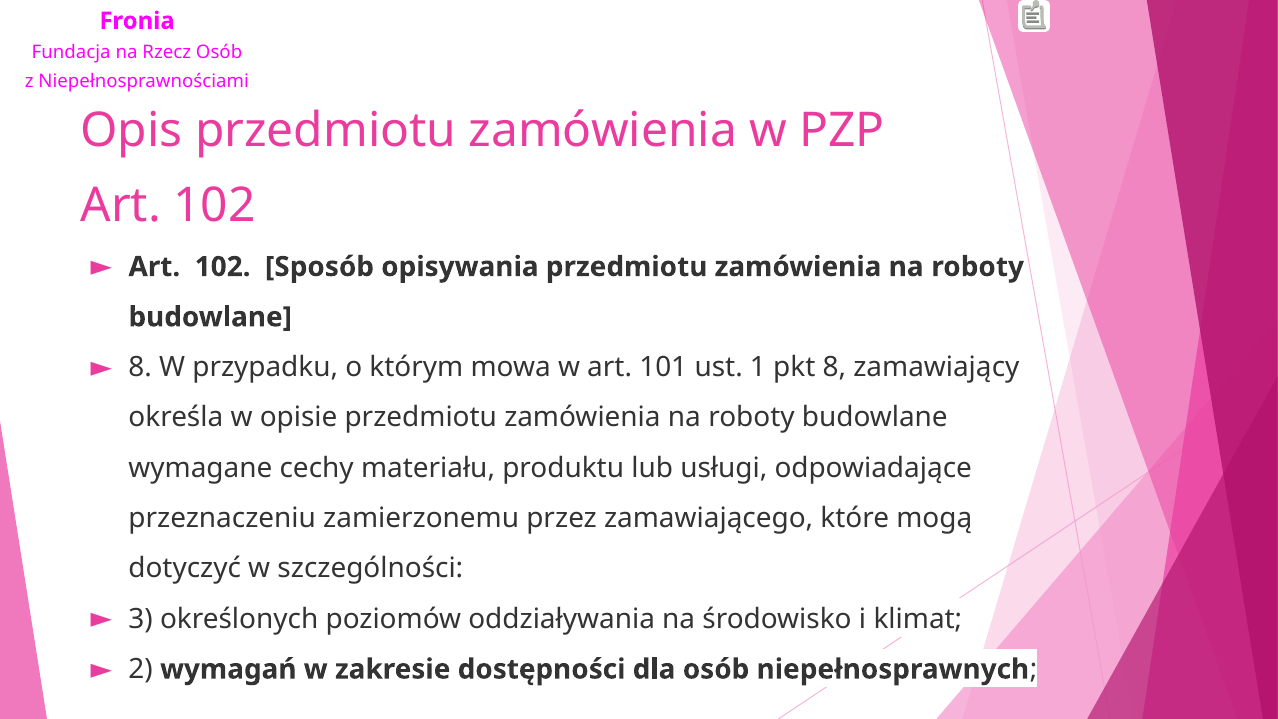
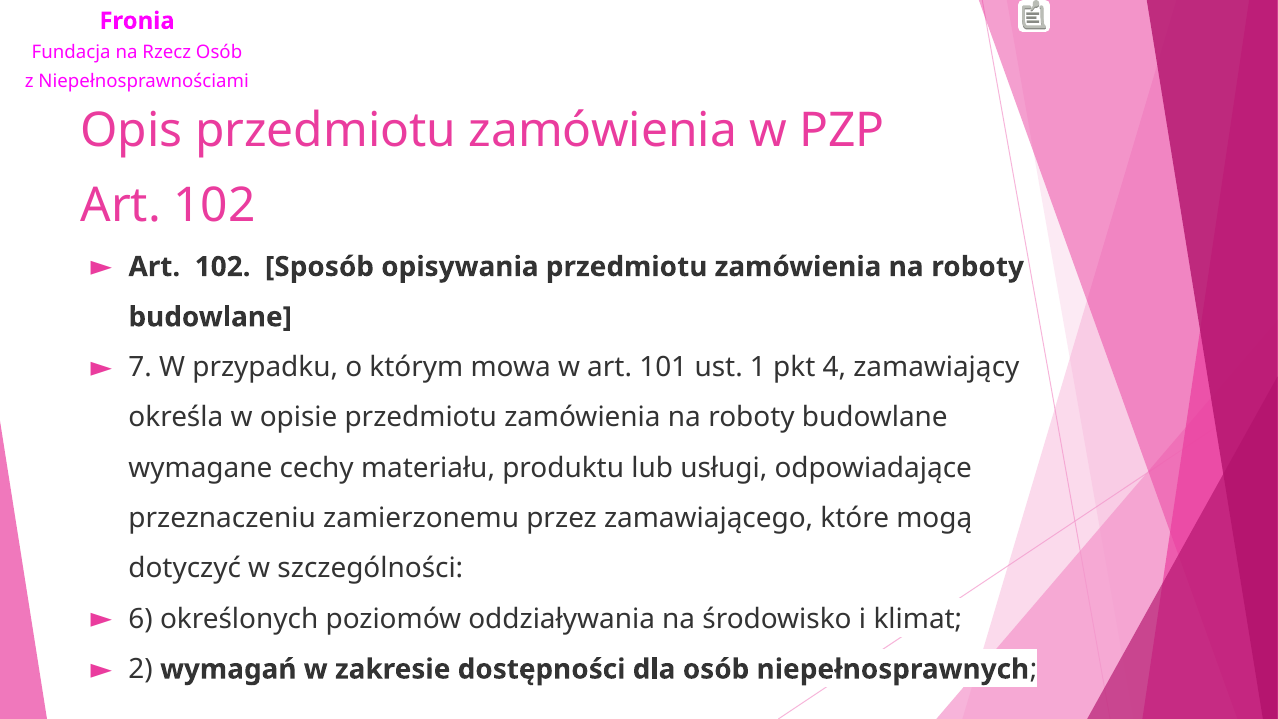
8 at (140, 367): 8 -> 7
pkt 8: 8 -> 4
3: 3 -> 6
